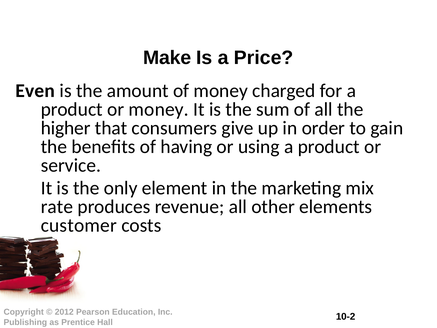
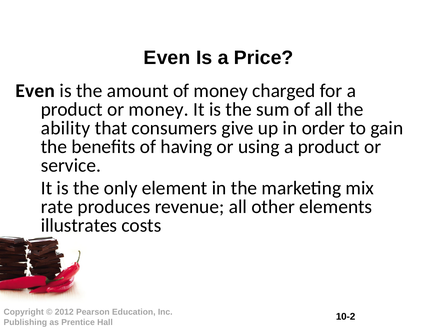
Make at (167, 58): Make -> Even
higher: higher -> ability
customer: customer -> illustrates
